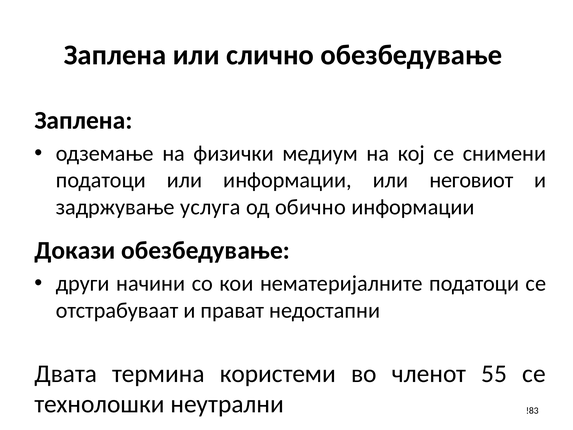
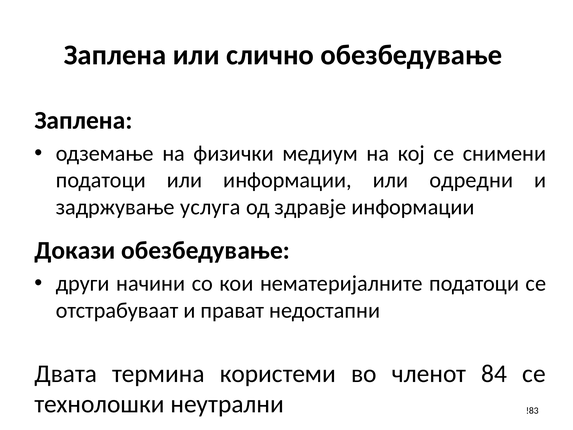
неговиот: неговиот -> одредни
обично: обично -> здравје
55: 55 -> 84
